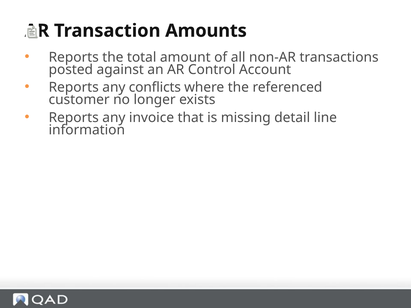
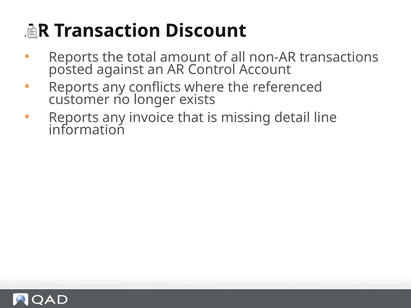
Amounts: Amounts -> Discount
